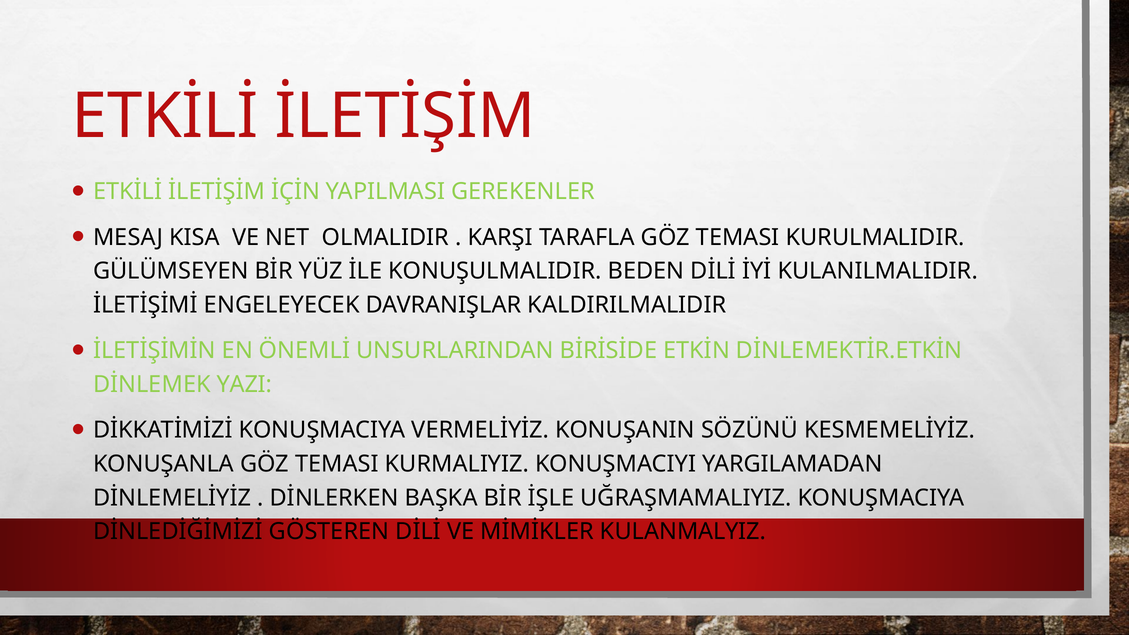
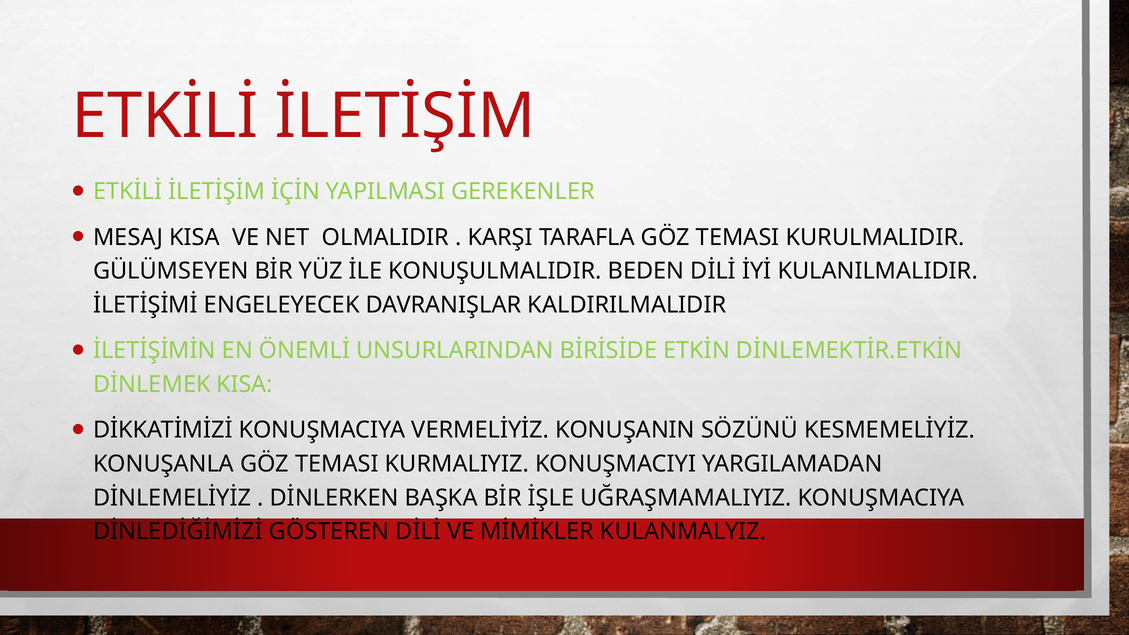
DİNLEMEK YAZI: YAZI -> KISA
